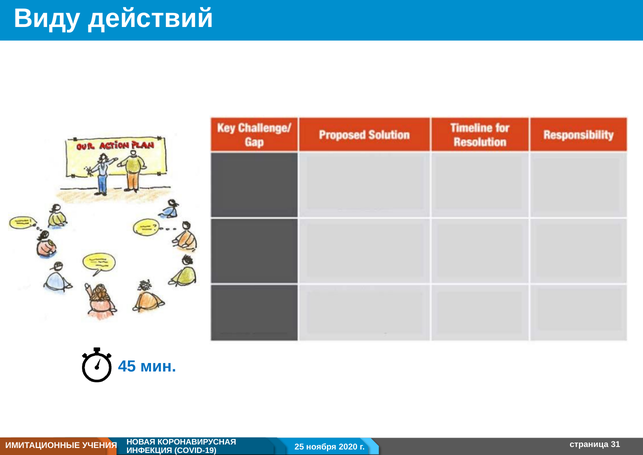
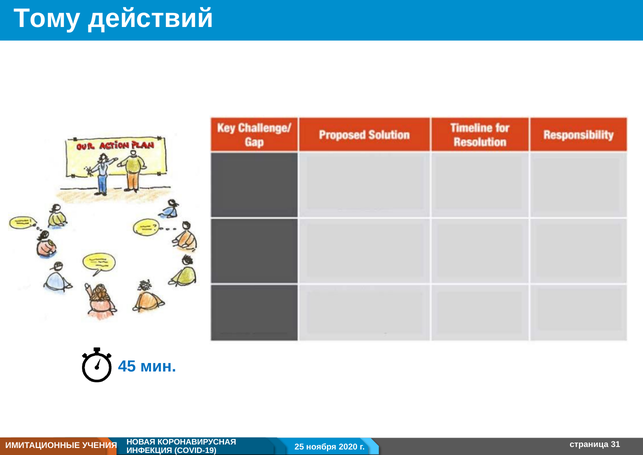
Виду: Виду -> Тому
